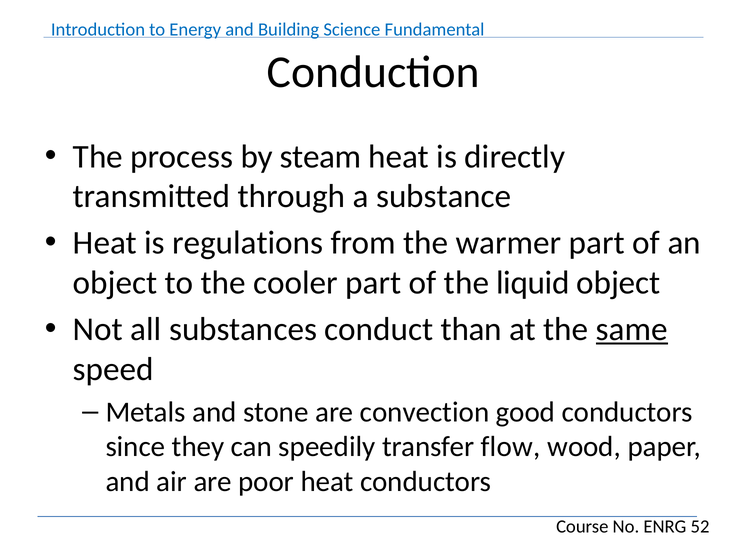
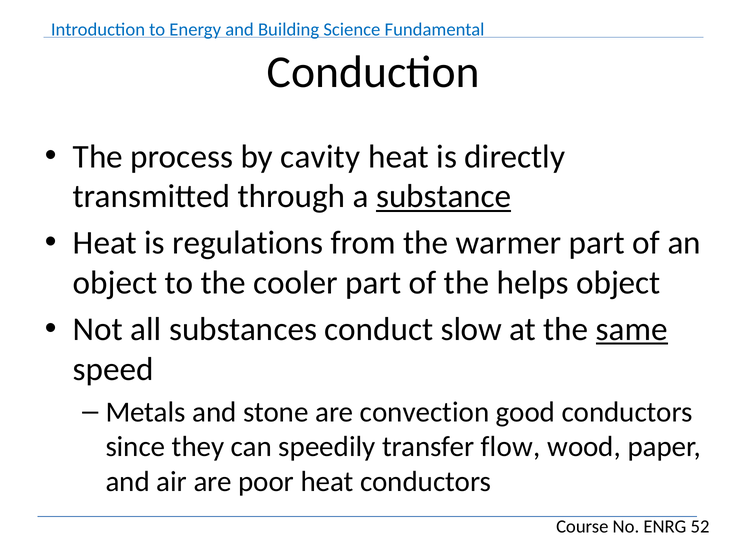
steam: steam -> cavity
substance underline: none -> present
liquid: liquid -> helps
than: than -> slow
